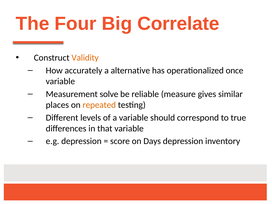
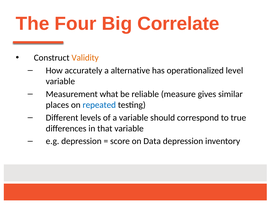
once: once -> level
solve: solve -> what
repeated colour: orange -> blue
Days: Days -> Data
